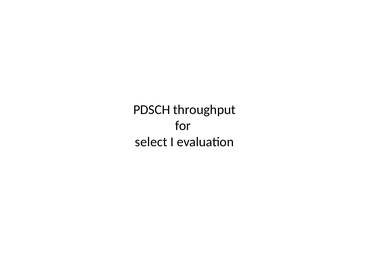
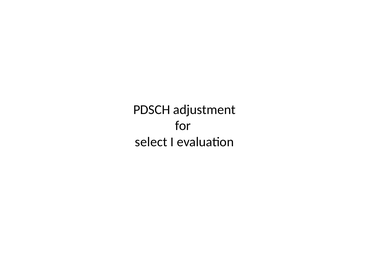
throughput: throughput -> adjustment
